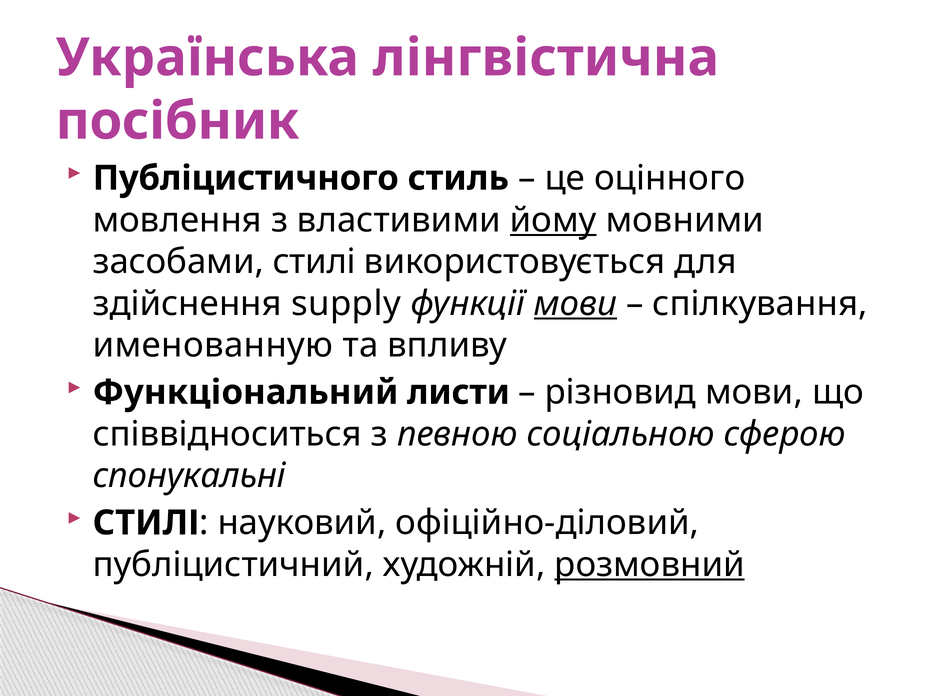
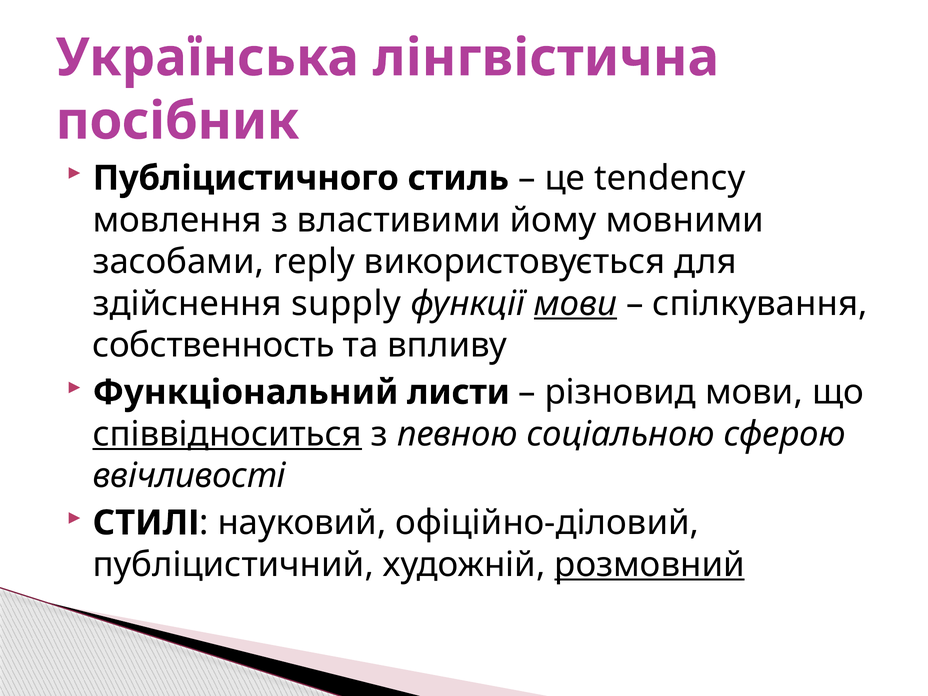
оцінного: оцінного -> tendency
йому underline: present -> none
засобами стилі: стилі -> reply
именованную: именованную -> собственность
співвідноситься underline: none -> present
спонукальні: спонукальні -> ввічливості
